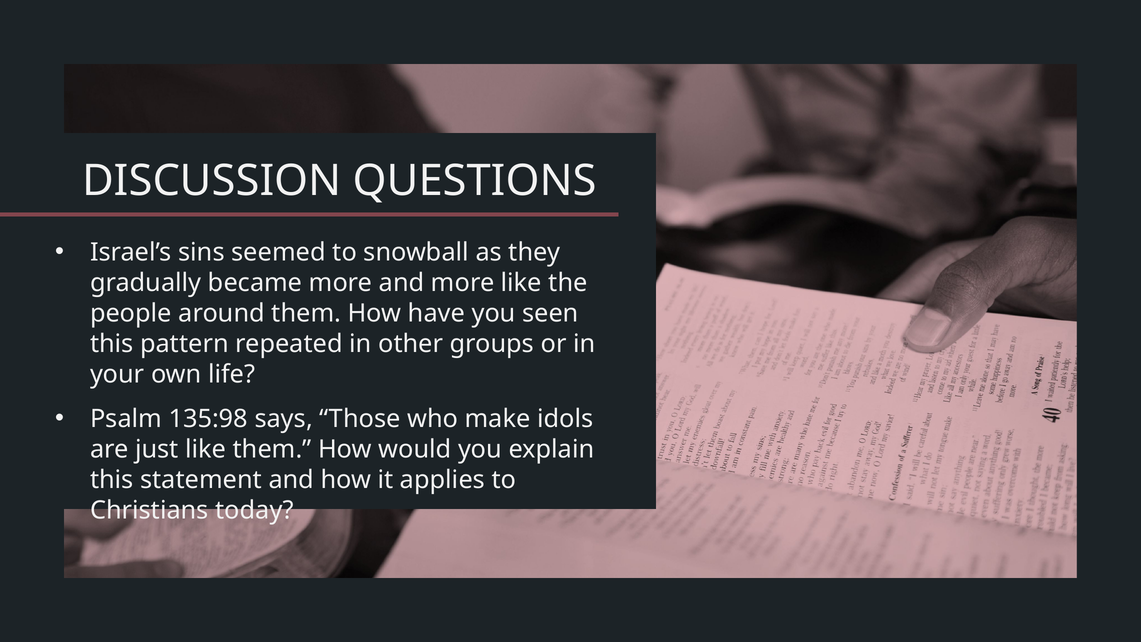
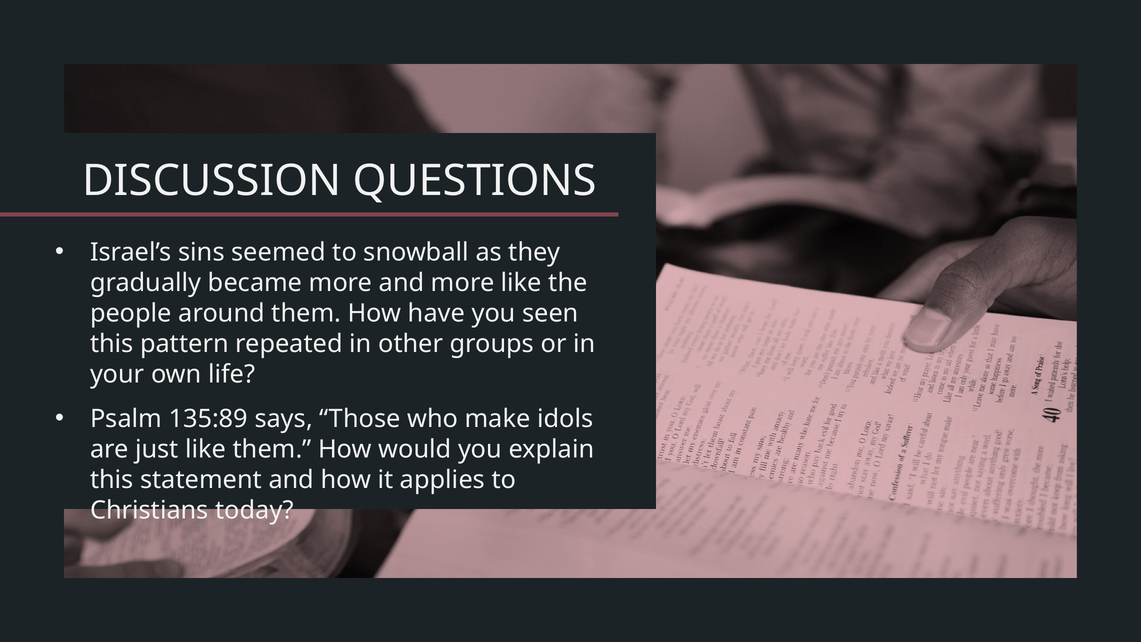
135:98: 135:98 -> 135:89
